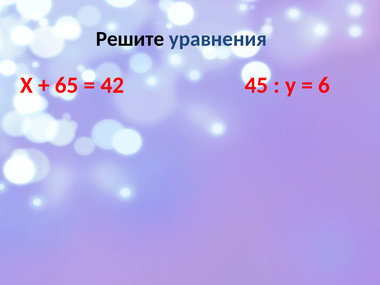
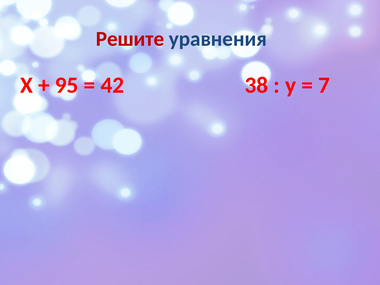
Решите colour: black -> red
65: 65 -> 95
45: 45 -> 38
6: 6 -> 7
